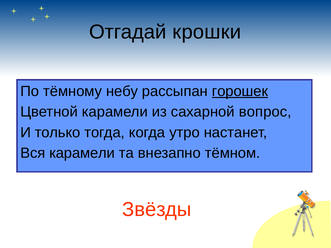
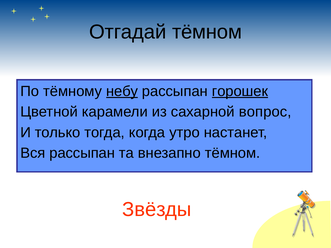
Отгадай крошки: крошки -> тёмном
небу underline: none -> present
Вся карамели: карамели -> рассыпан
